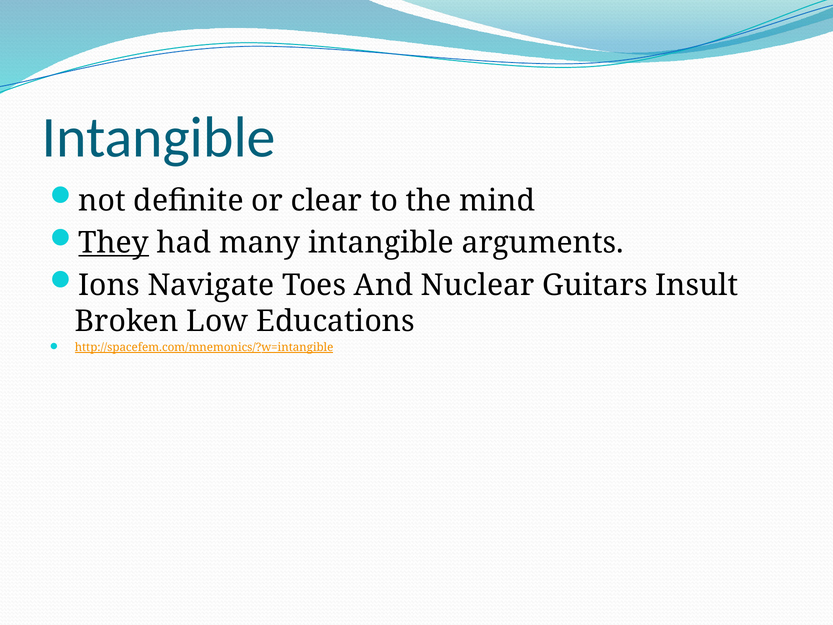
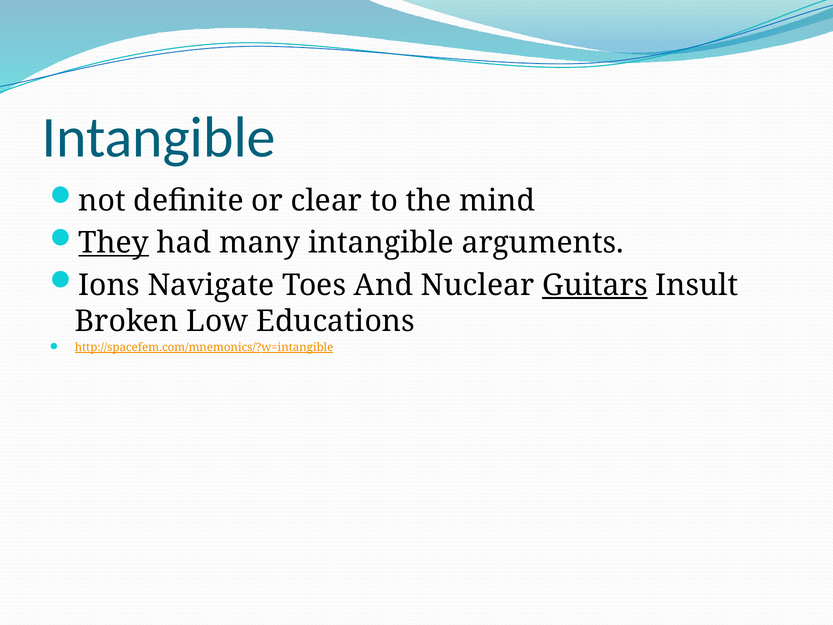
Guitars underline: none -> present
